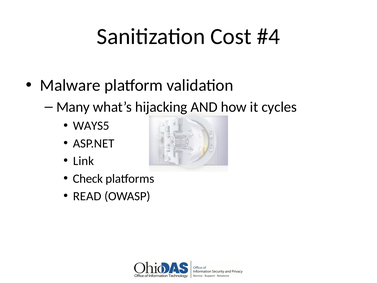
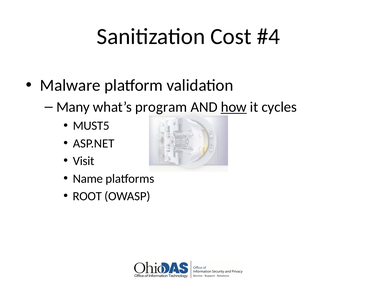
hijacking: hijacking -> program
how underline: none -> present
WAYS5: WAYS5 -> MUST5
Link: Link -> Visit
Check: Check -> Name
READ: READ -> ROOT
